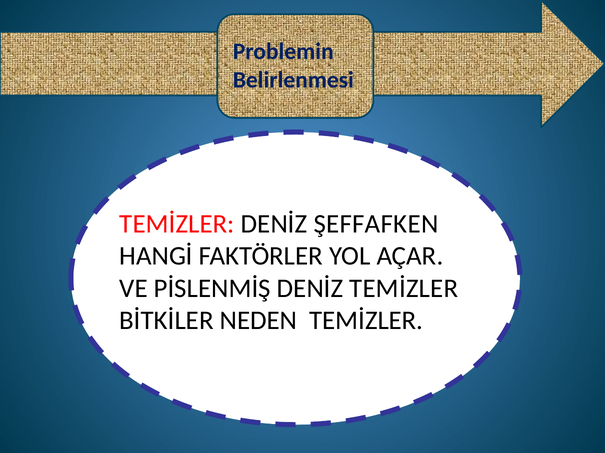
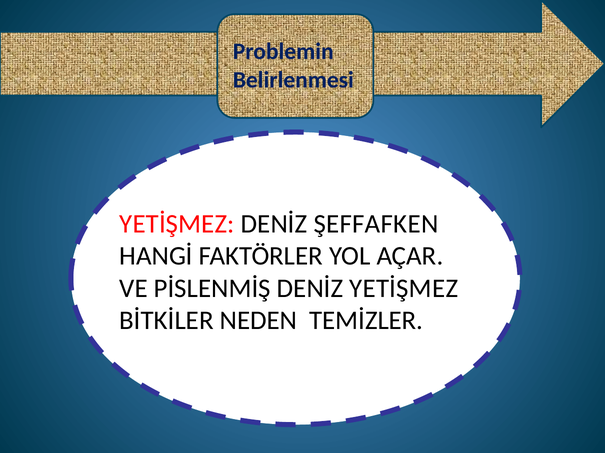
TEMİZLER at (177, 224): TEMİZLER -> YETİŞMEZ
DENİZ TEMİZLER: TEMİZLER -> YETİŞMEZ
